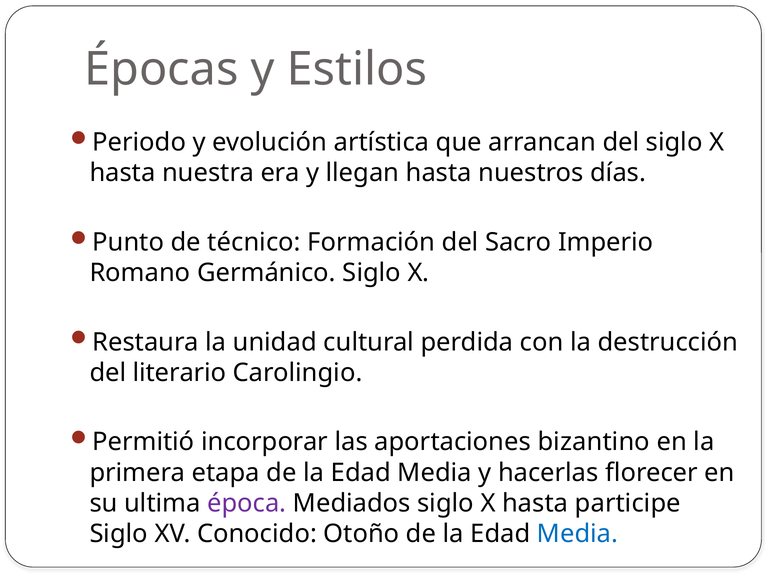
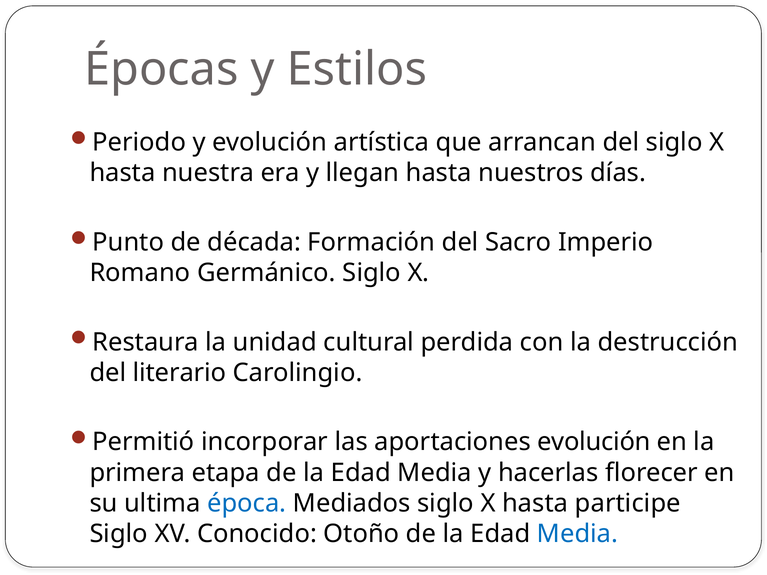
técnico: técnico -> década
aportaciones bizantino: bizantino -> evolución
época colour: purple -> blue
